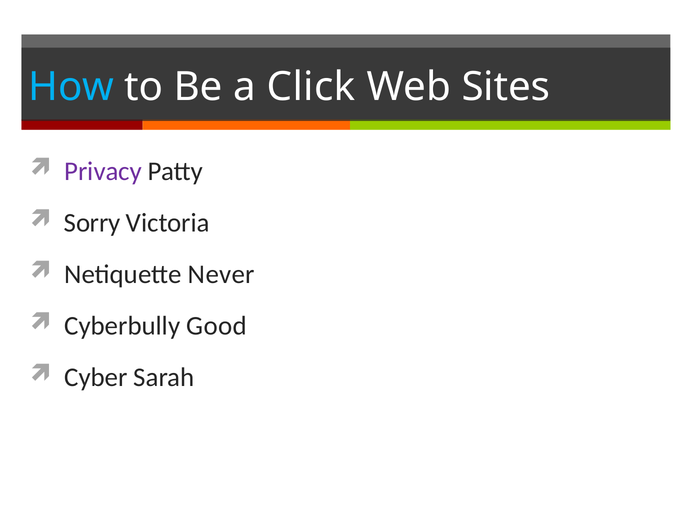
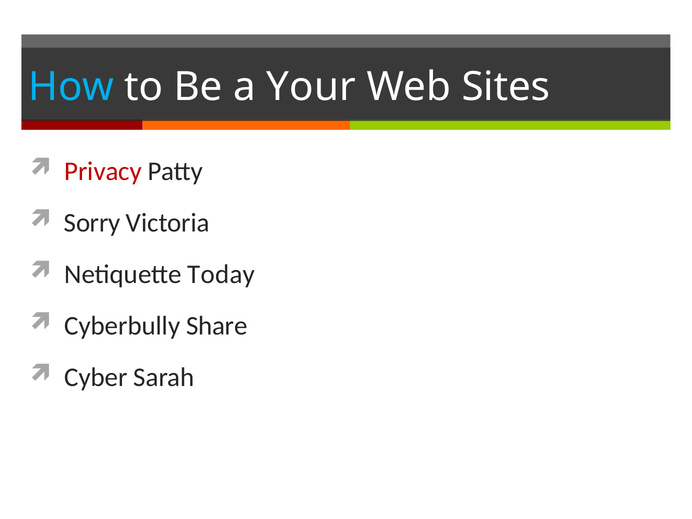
Click: Click -> Your
Privacy colour: purple -> red
Never: Never -> Today
Good: Good -> Share
